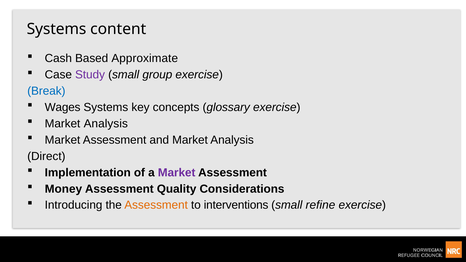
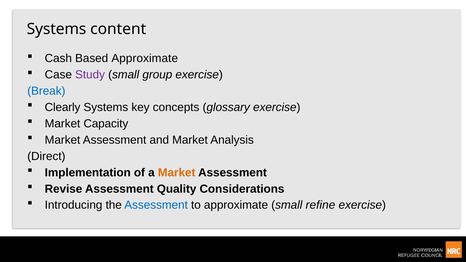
Wages: Wages -> Clearly
Analysis at (106, 124): Analysis -> Capacity
Market at (177, 173) colour: purple -> orange
Money: Money -> Revise
Assessment at (156, 205) colour: orange -> blue
to interventions: interventions -> approximate
